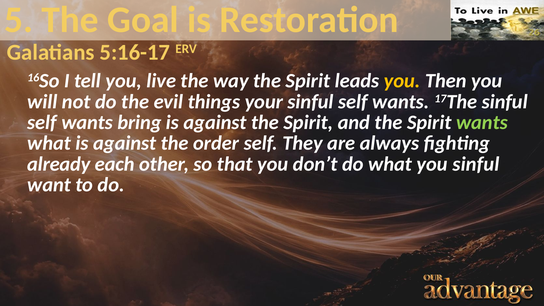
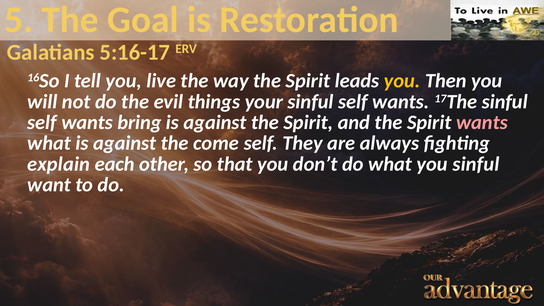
wants at (482, 122) colour: light green -> pink
order: order -> come
already: already -> explain
